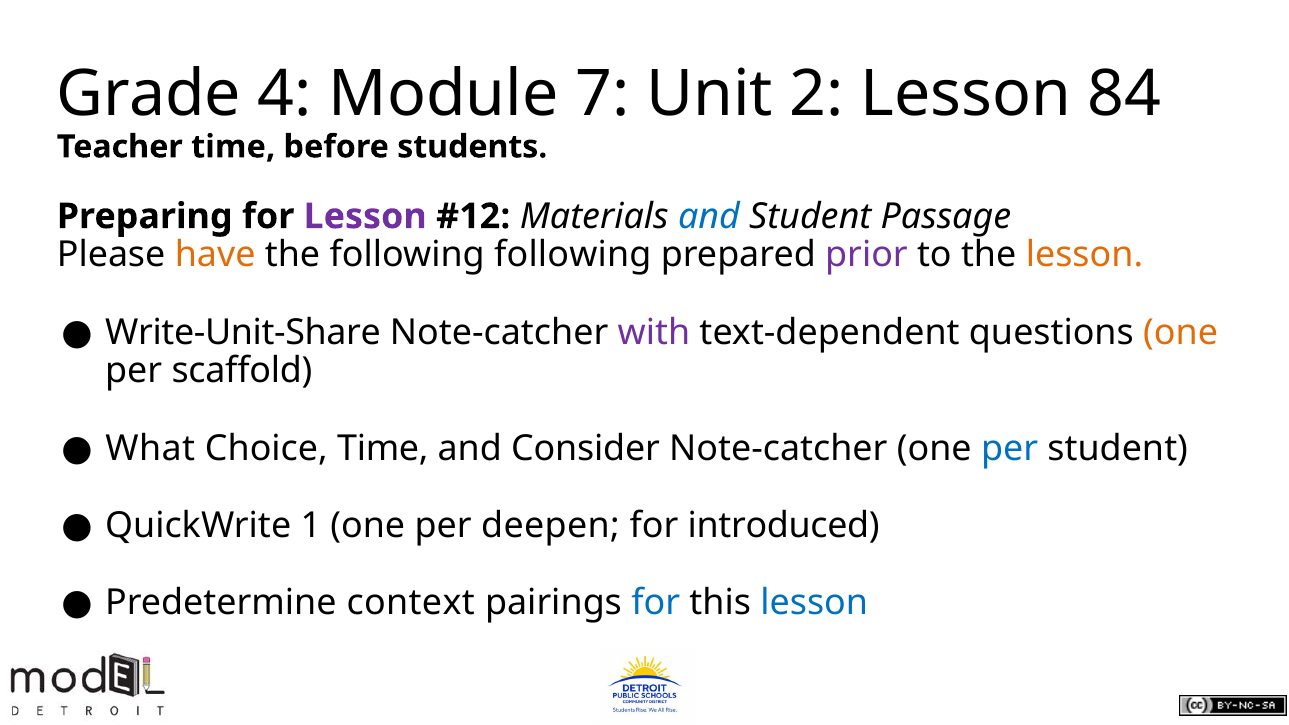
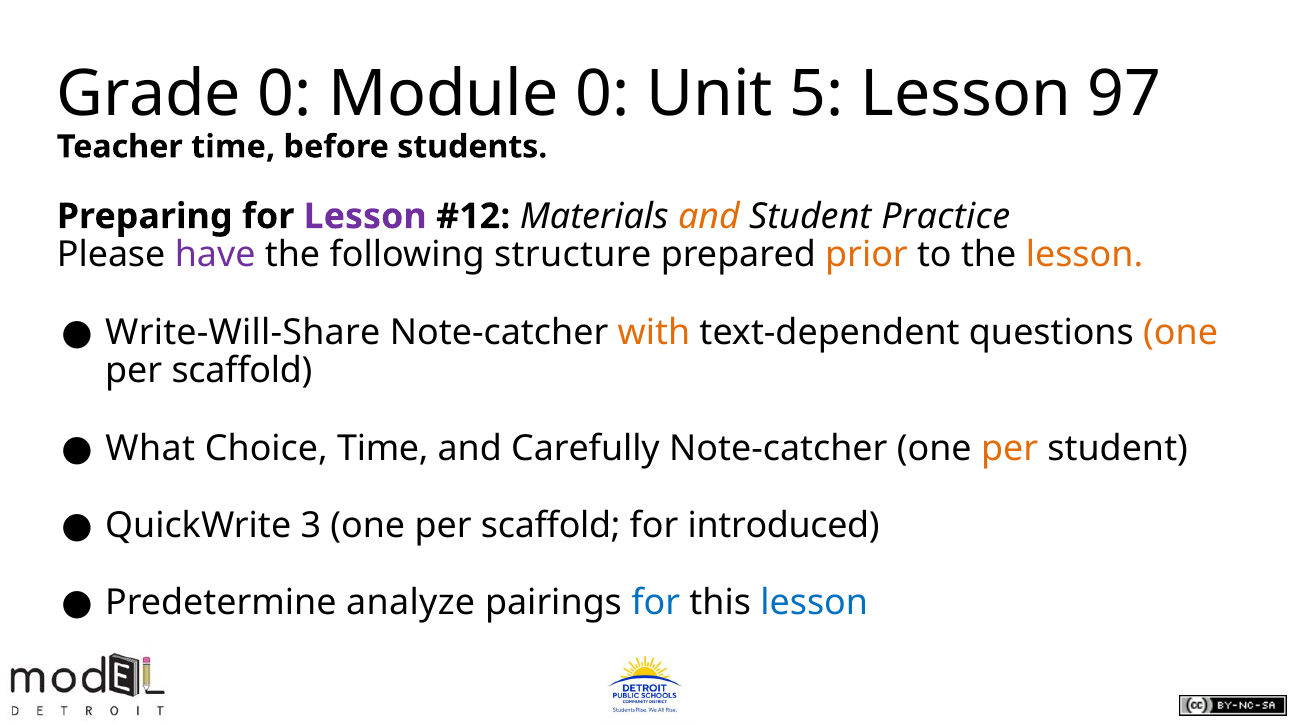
Grade 4: 4 -> 0
Module 7: 7 -> 0
2: 2 -> 5
84: 84 -> 97
and at (709, 216) colour: blue -> orange
Passage: Passage -> Practice
have colour: orange -> purple
following following: following -> structure
prior colour: purple -> orange
Write-Unit-Share: Write-Unit-Share -> Write-Will-Share
with colour: purple -> orange
Consider: Consider -> Carefully
per at (1010, 448) colour: blue -> orange
1: 1 -> 3
deepen at (550, 526): deepen -> scaffold
context: context -> analyze
